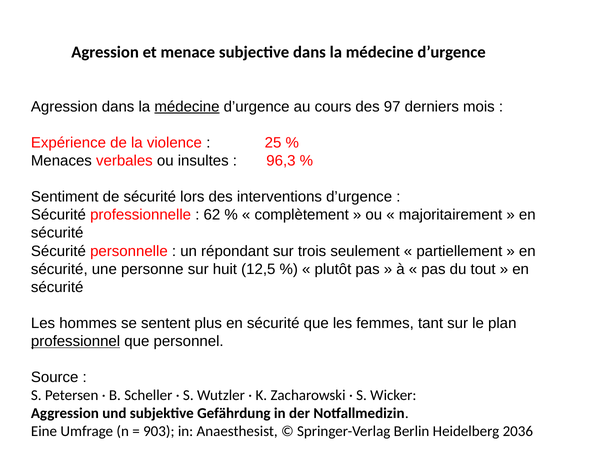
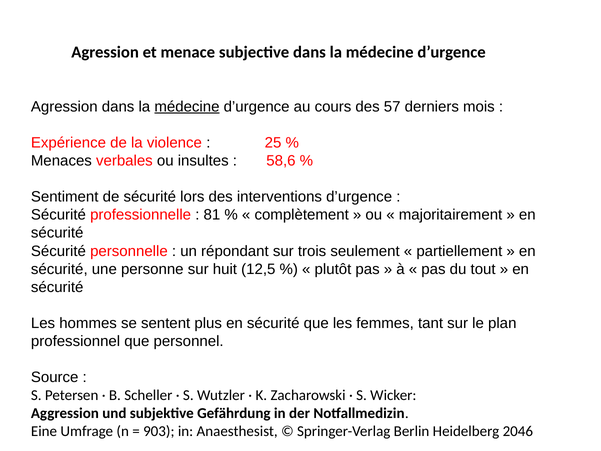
97: 97 -> 57
96,3: 96,3 -> 58,6
62: 62 -> 81
professionnel underline: present -> none
2036: 2036 -> 2046
